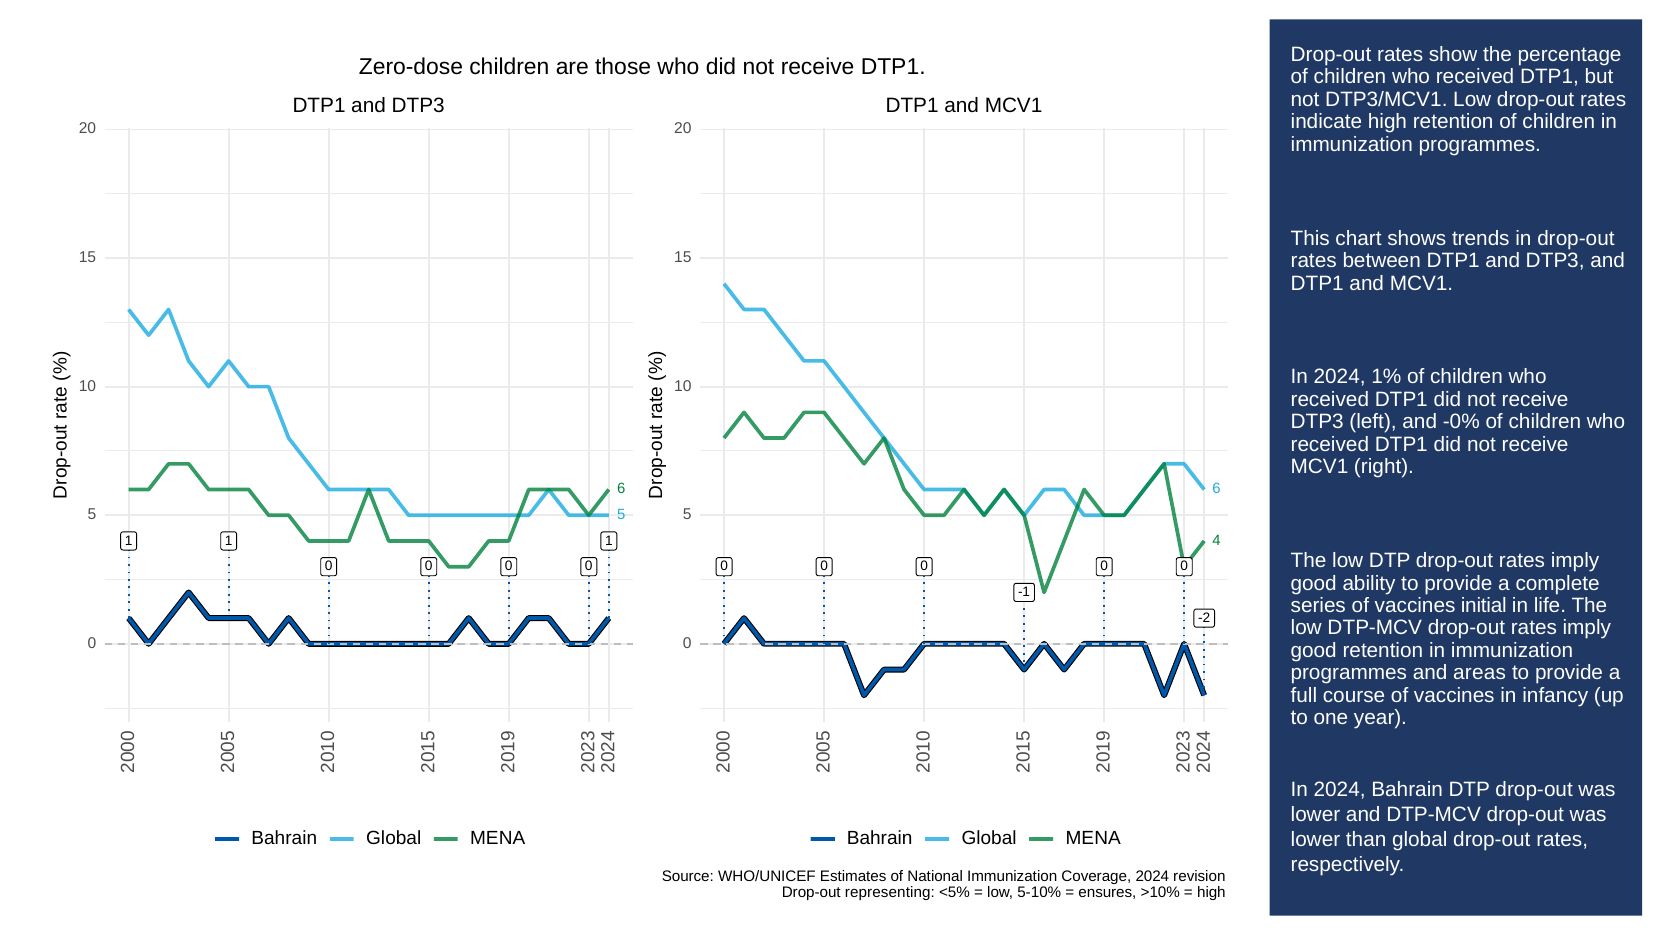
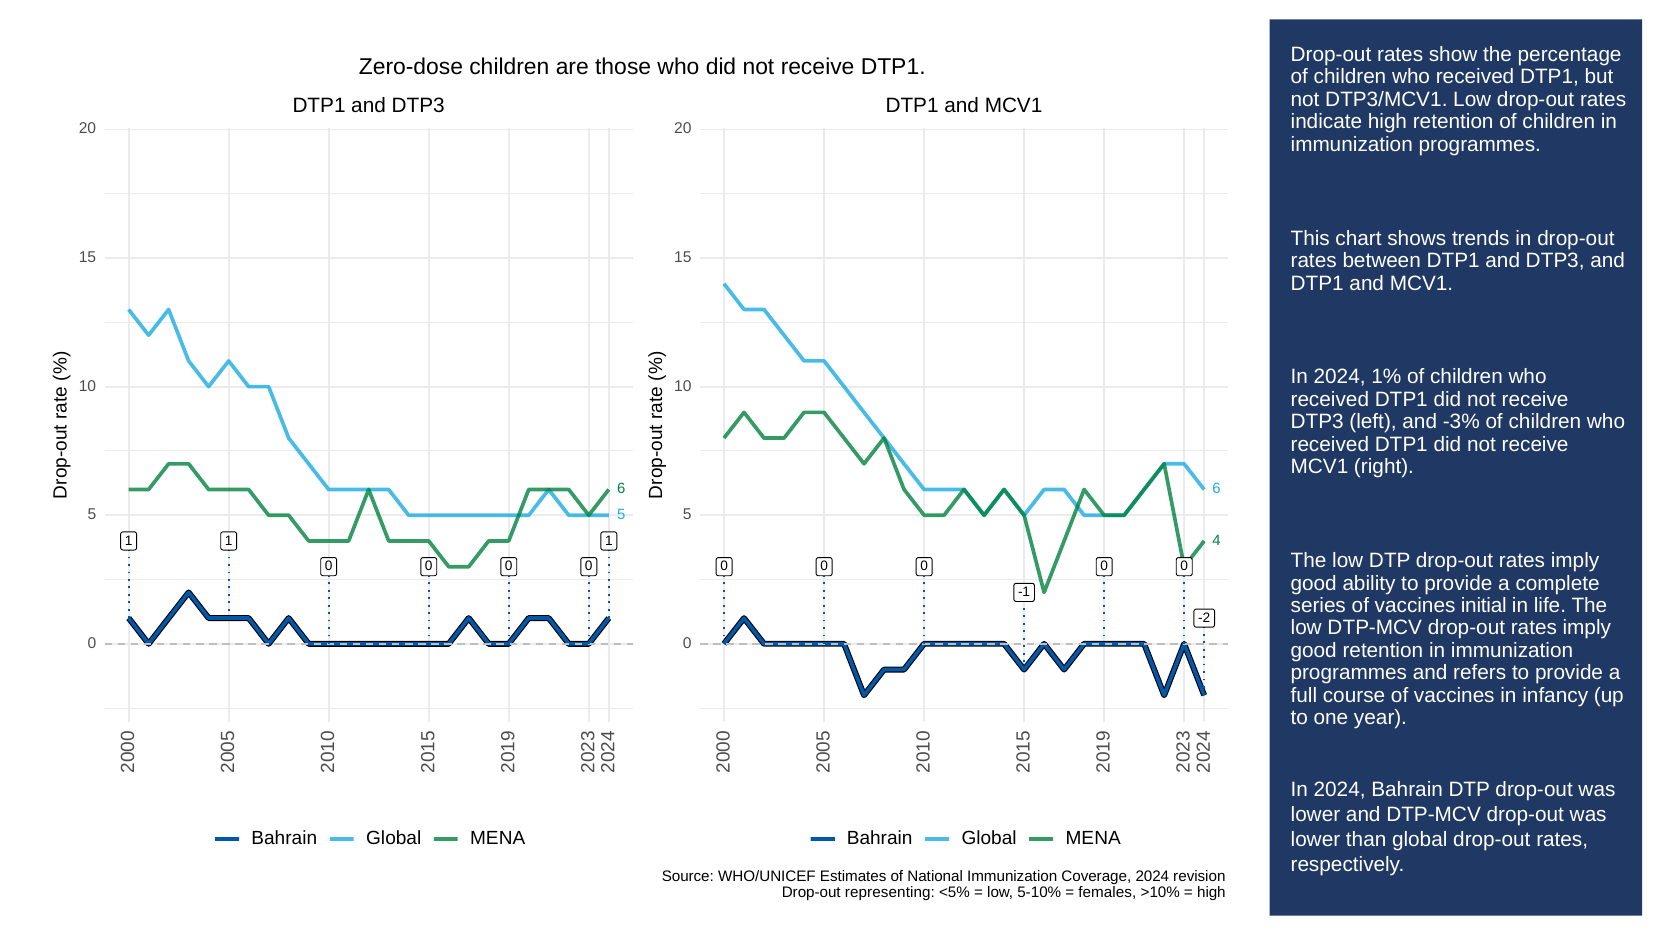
-0%: -0% -> -3%
areas: areas -> refers
ensures: ensures -> females
